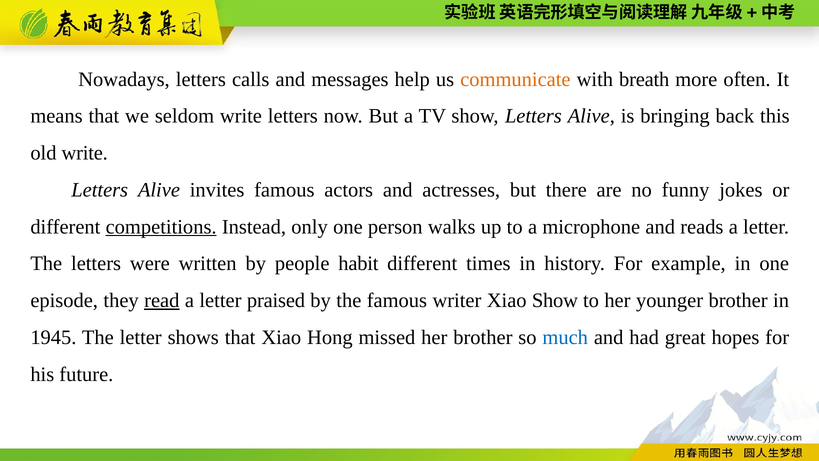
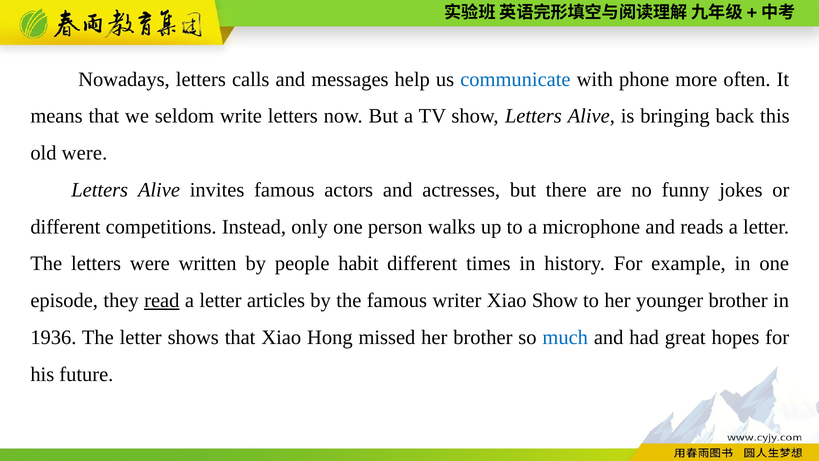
communicate colour: orange -> blue
breath: breath -> phone
old write: write -> were
competitions underline: present -> none
praised: praised -> articles
1945: 1945 -> 1936
